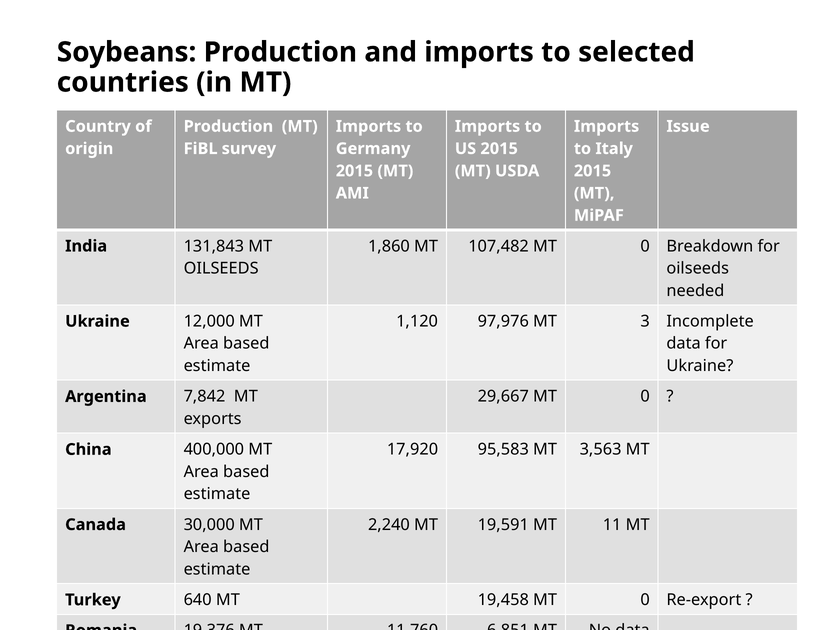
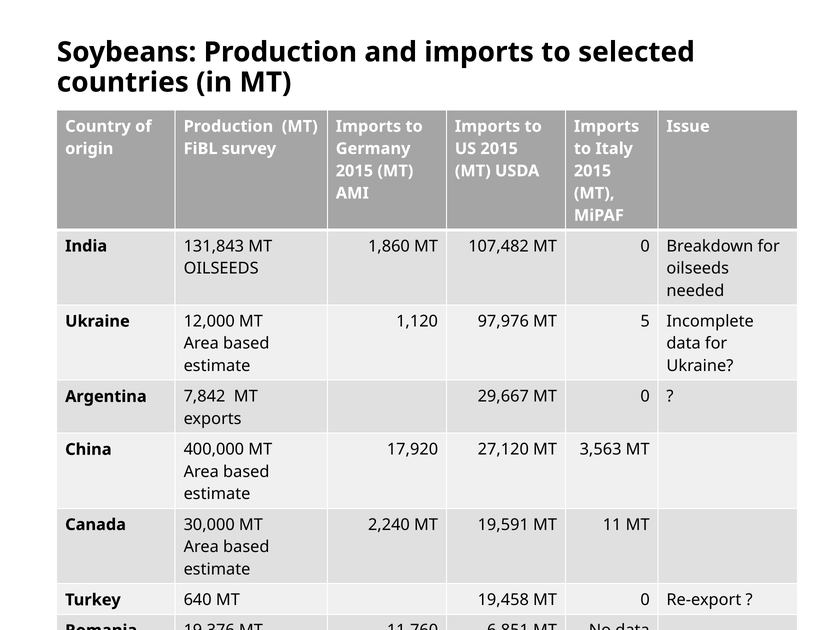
3: 3 -> 5
95,583: 95,583 -> 27,120
